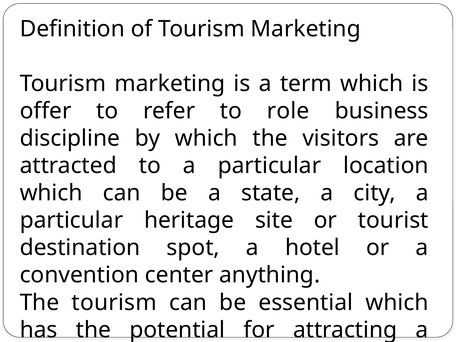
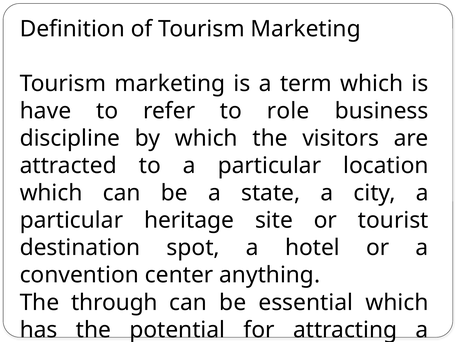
offer: offer -> have
The tourism: tourism -> through
